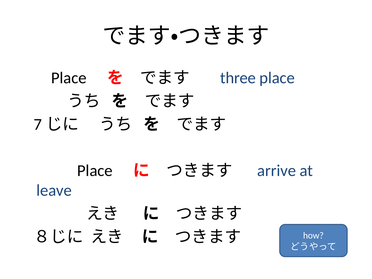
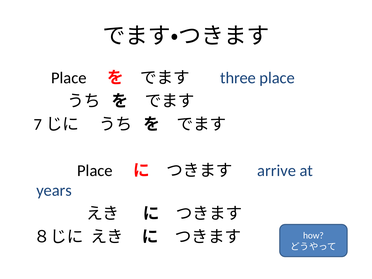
leave: leave -> years
